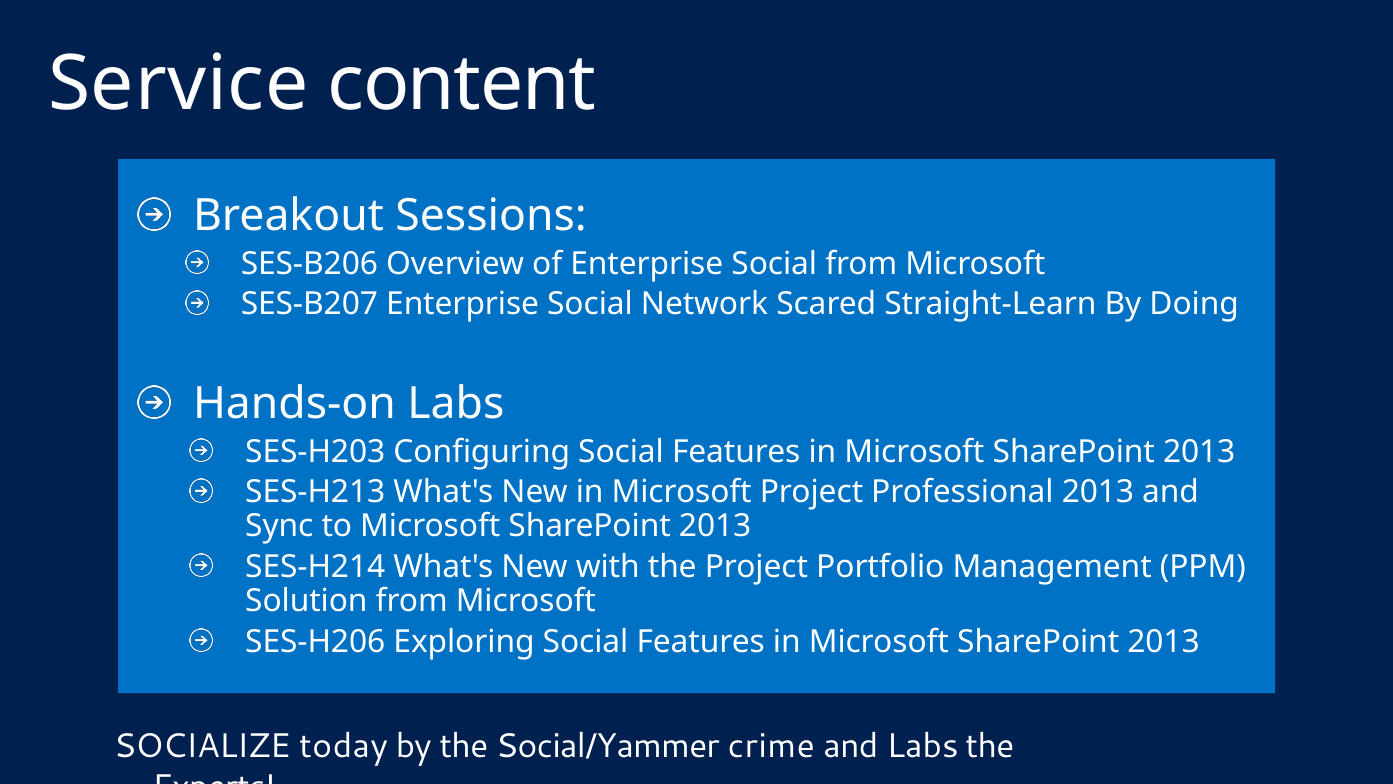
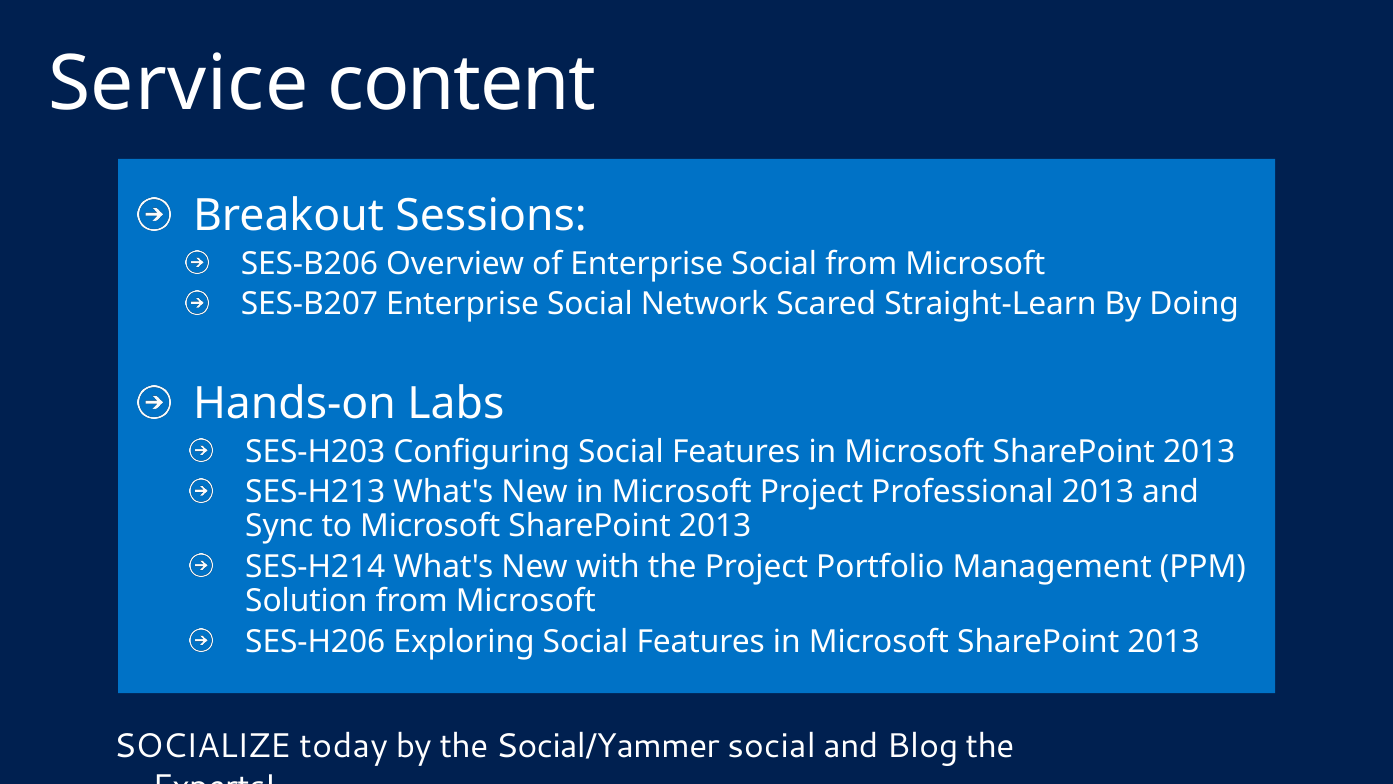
Social/Yammer crime: crime -> social
and Labs: Labs -> Blog
